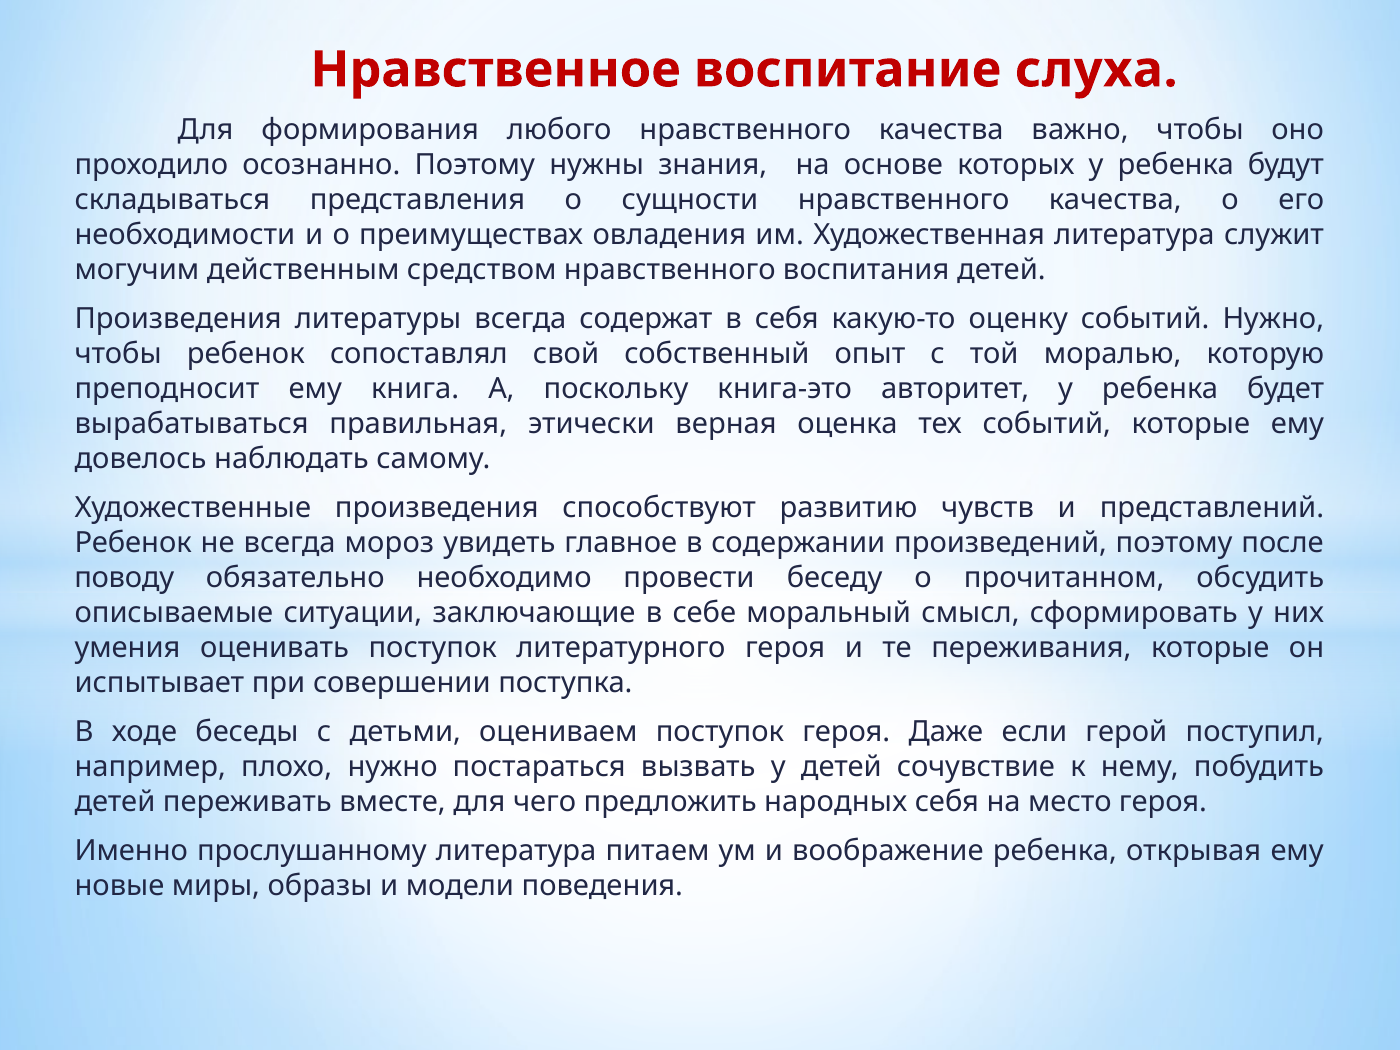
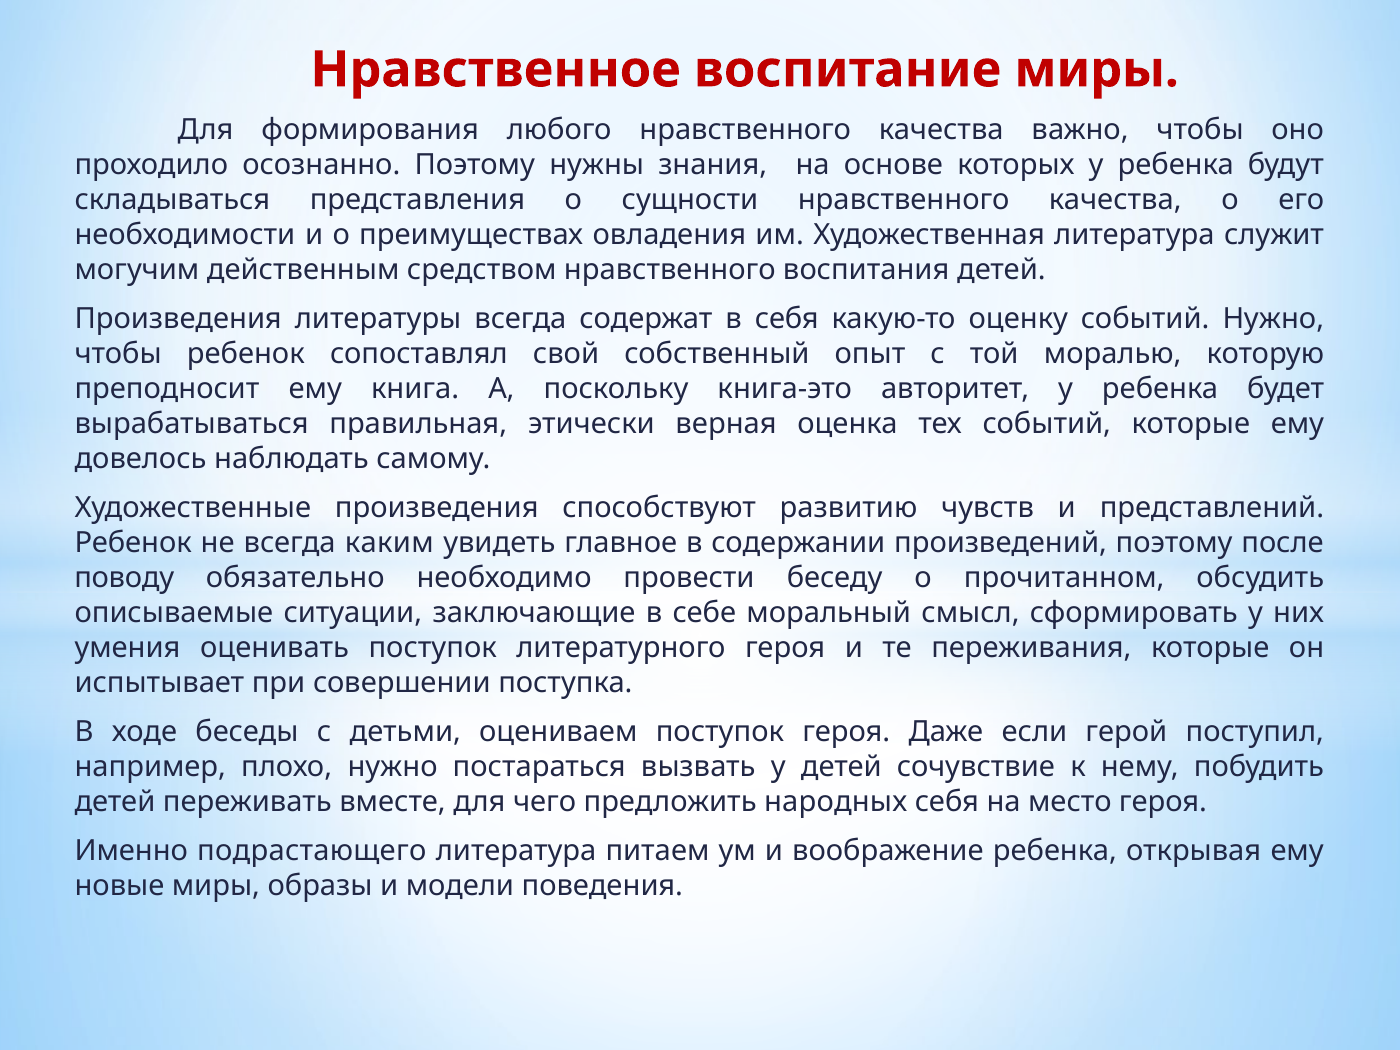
воспитание слуха: слуха -> миры
мороз: мороз -> каким
прослушанному: прослушанному -> подрастающего
